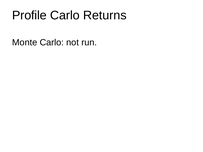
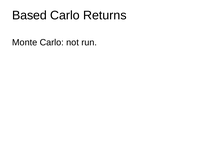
Profile: Profile -> Based
